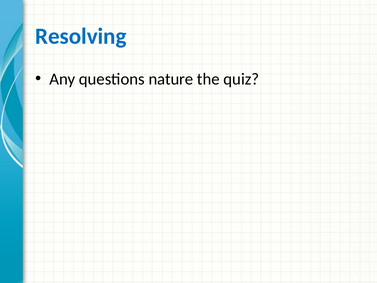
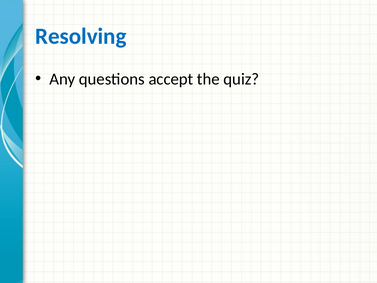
nature: nature -> accept
